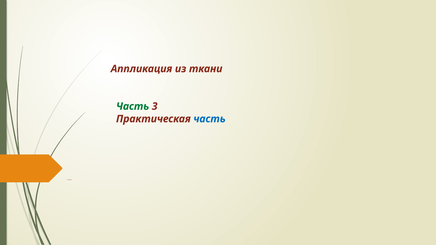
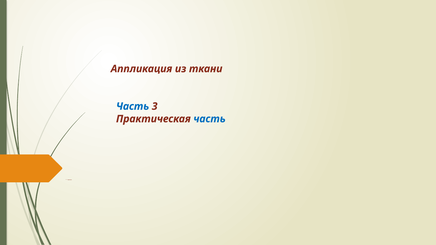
Часть at (133, 106) colour: green -> blue
